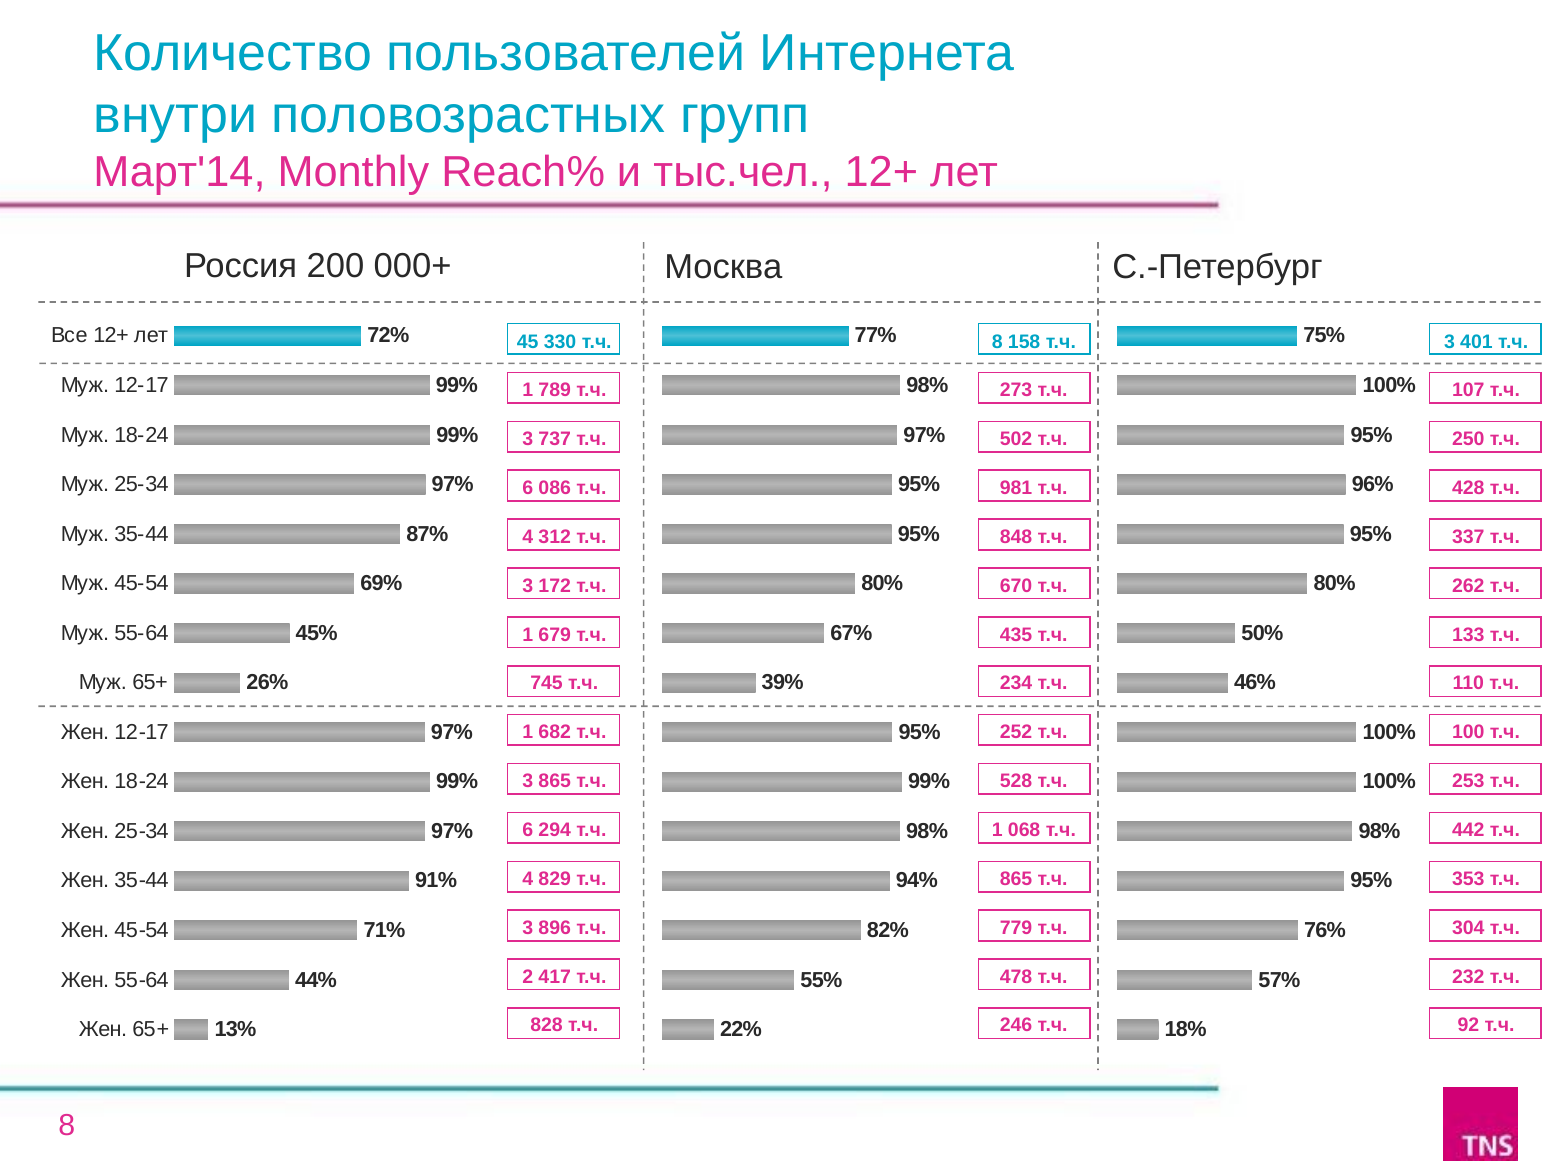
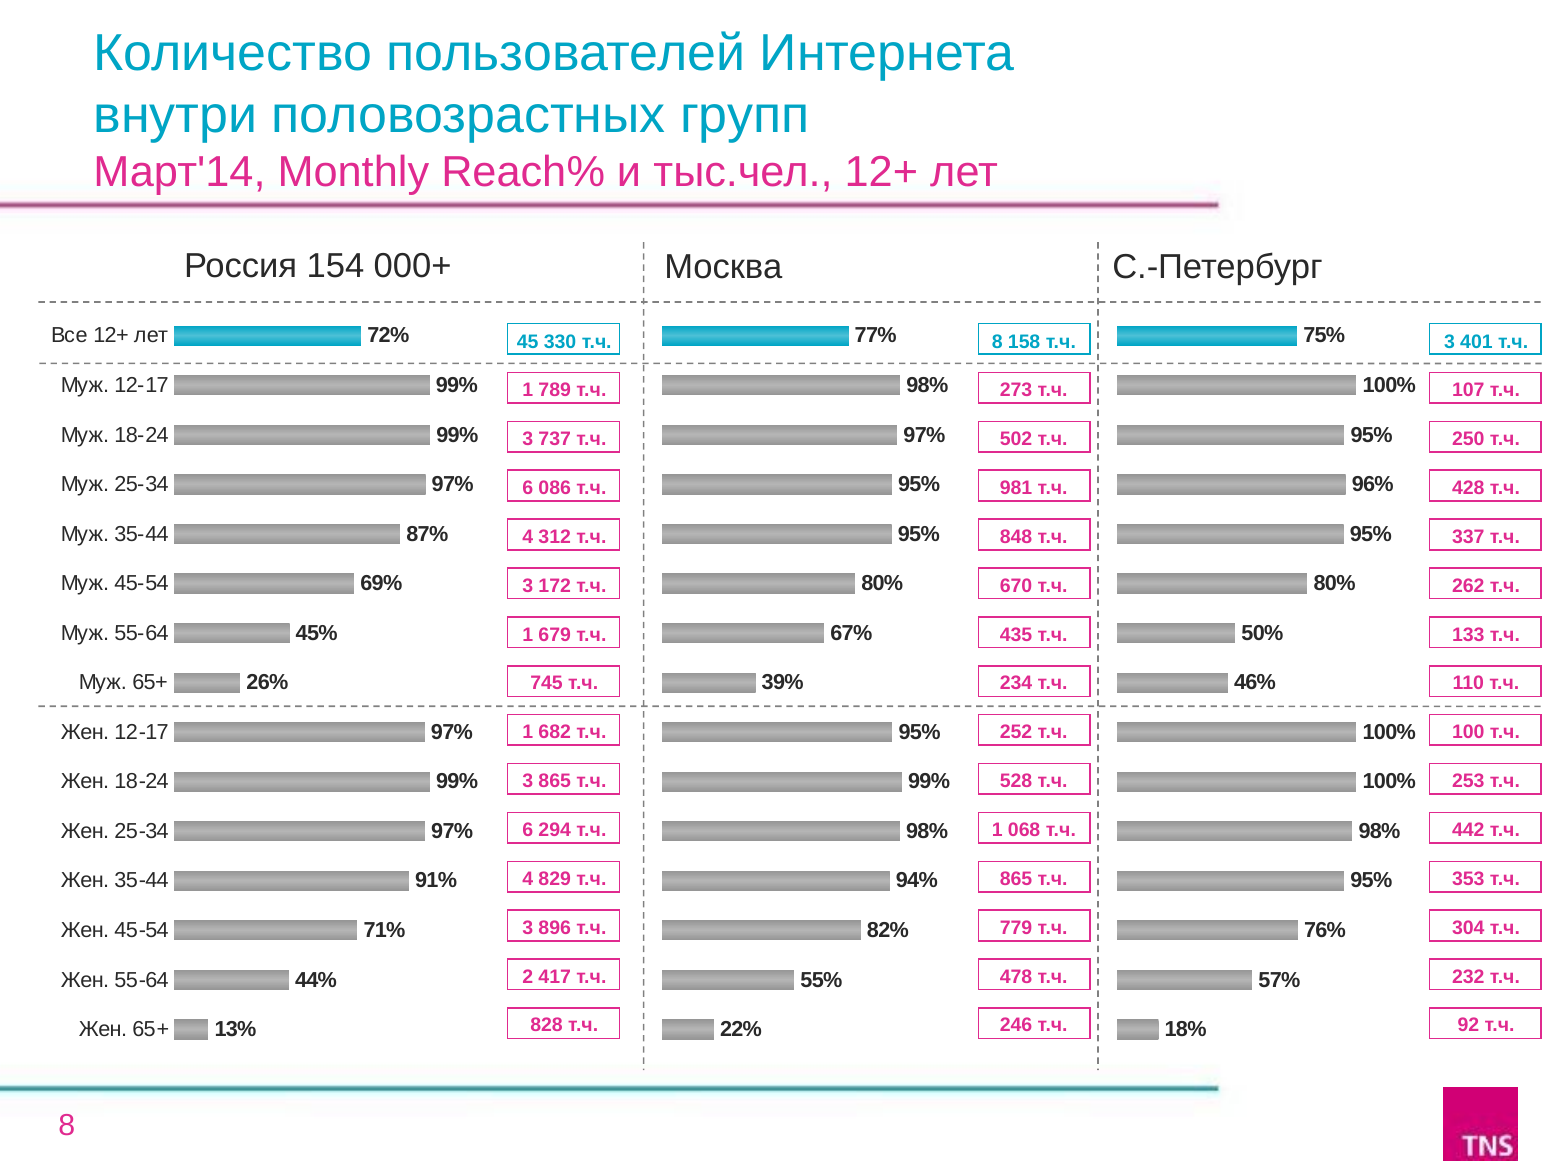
200: 200 -> 154
